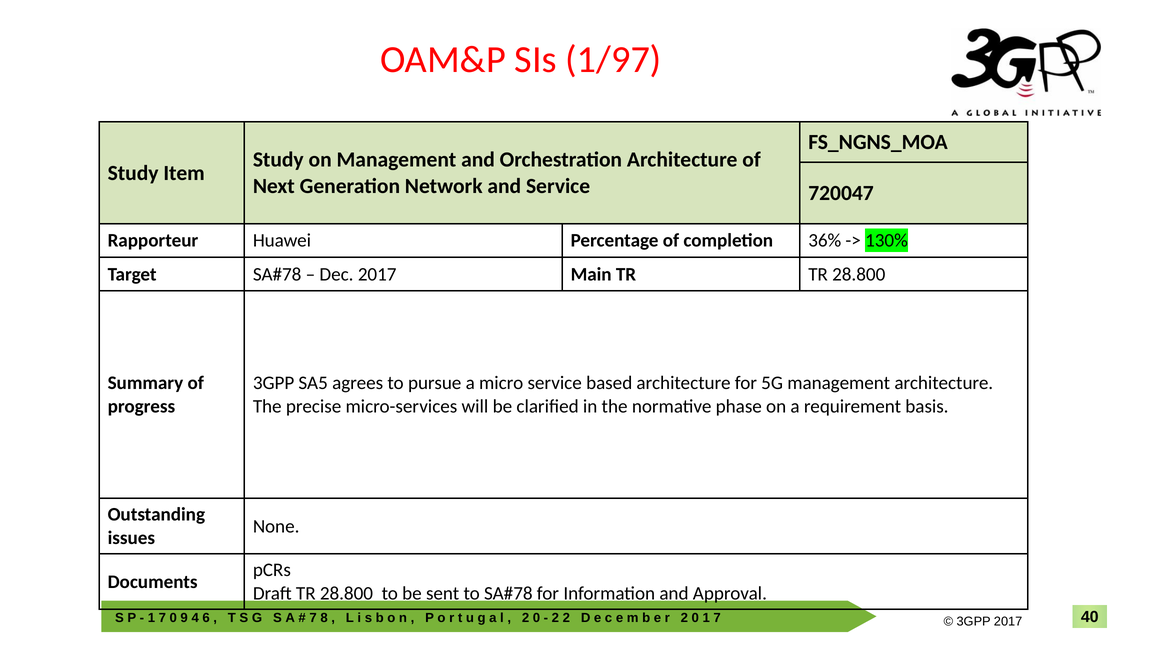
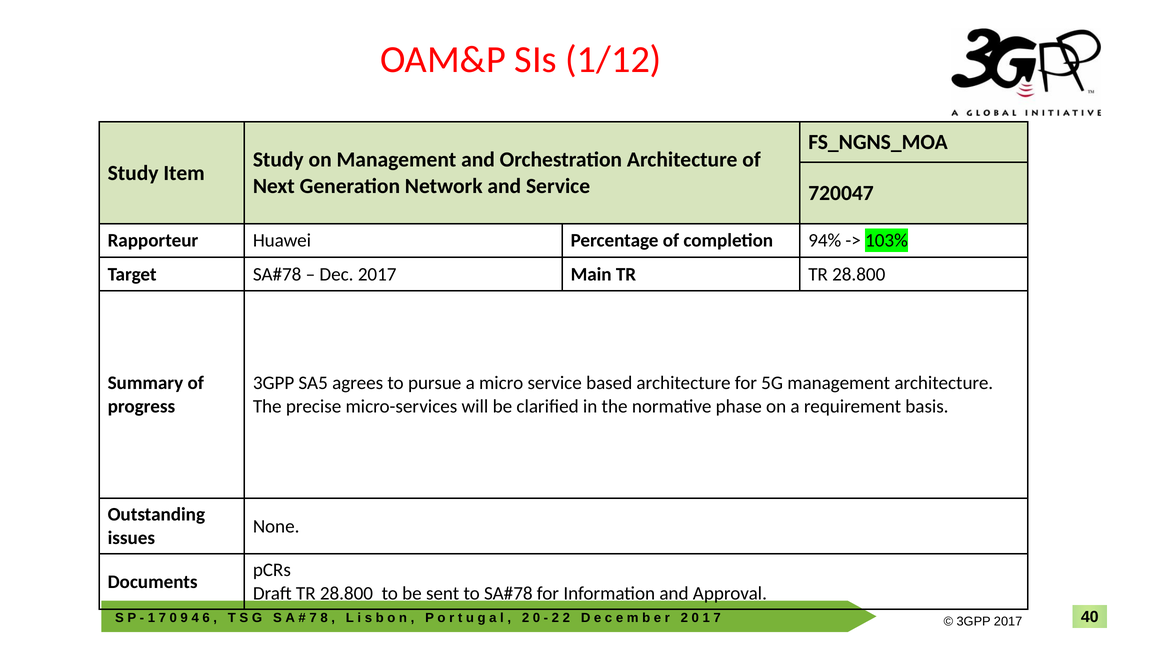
1/97: 1/97 -> 1/12
36%: 36% -> 94%
130%: 130% -> 103%
